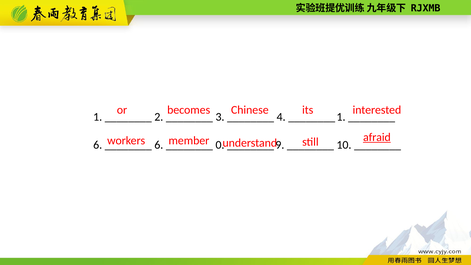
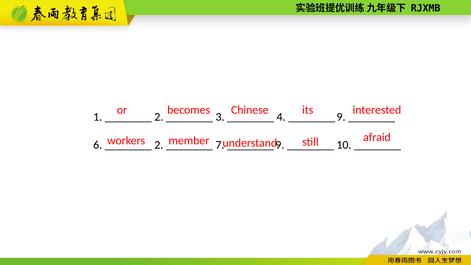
1 at (341, 117): 1 -> 9
afraid underline: present -> none
6 at (159, 145): 6 -> 2
0: 0 -> 7
